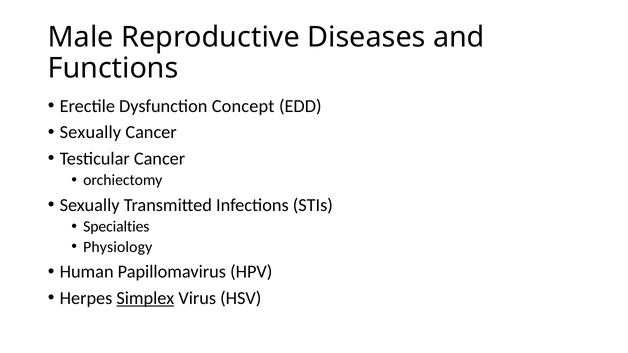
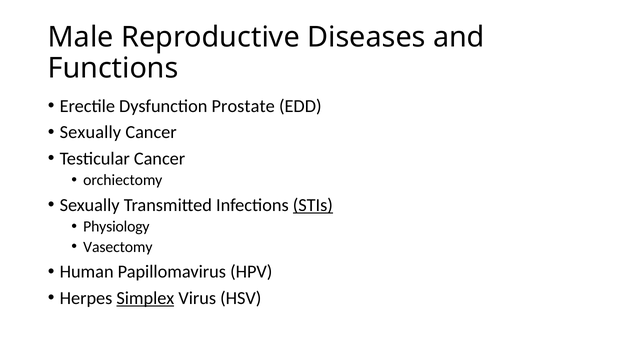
Concept: Concept -> Prostate
STIs underline: none -> present
Specialties: Specialties -> Physiology
Physiology: Physiology -> Vasectomy
